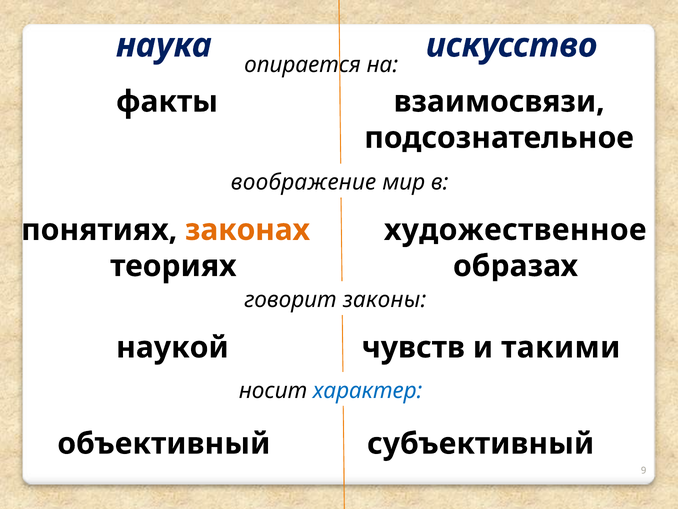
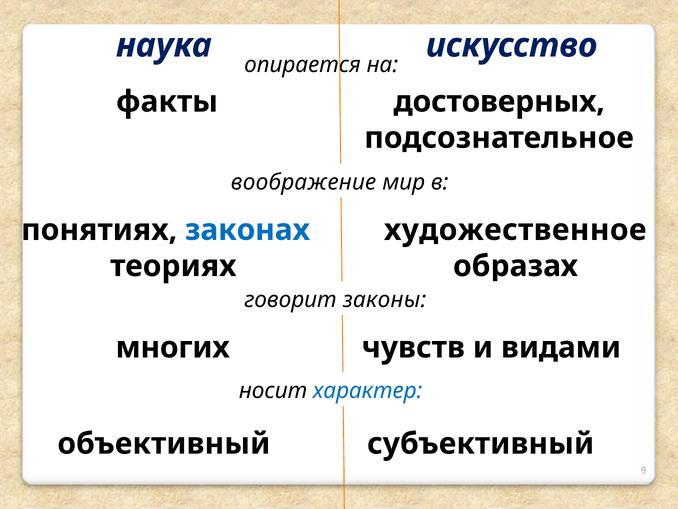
взаимосвязи: взаимосвязи -> достоверных
законах colour: orange -> blue
наукой: наукой -> многих
такими: такими -> видами
